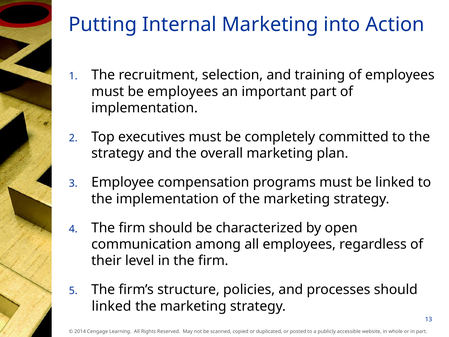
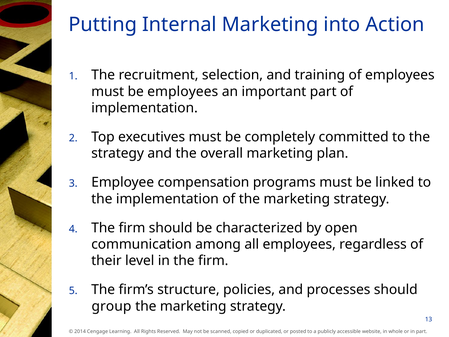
linked at (111, 306): linked -> group
